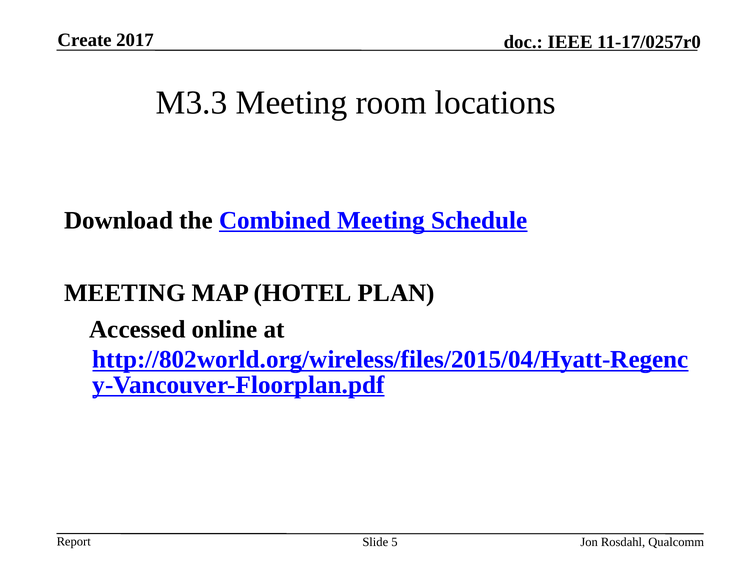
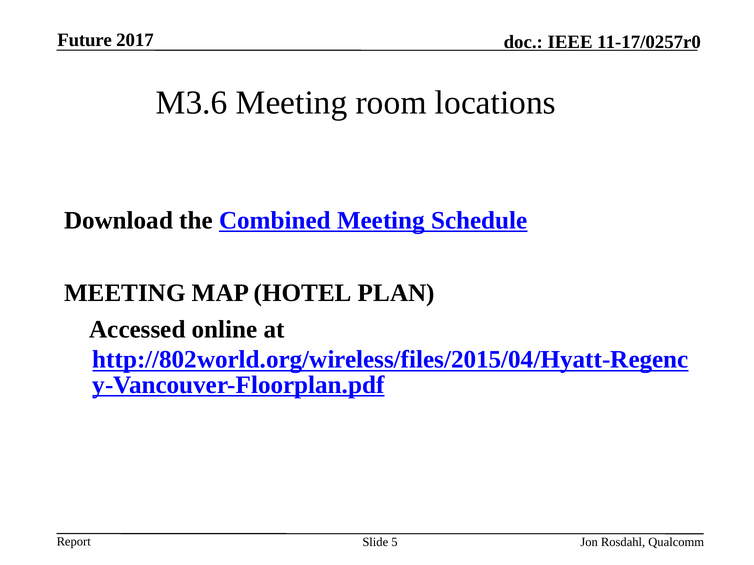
Create: Create -> Future
M3.3: M3.3 -> M3.6
